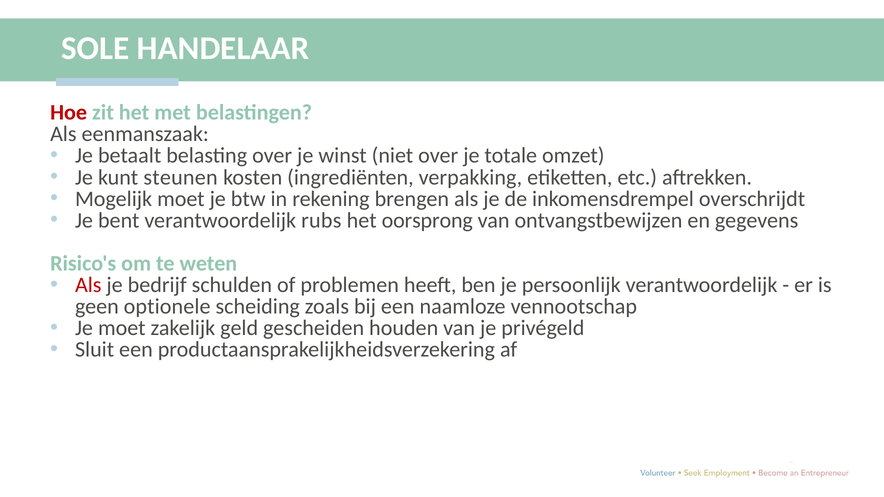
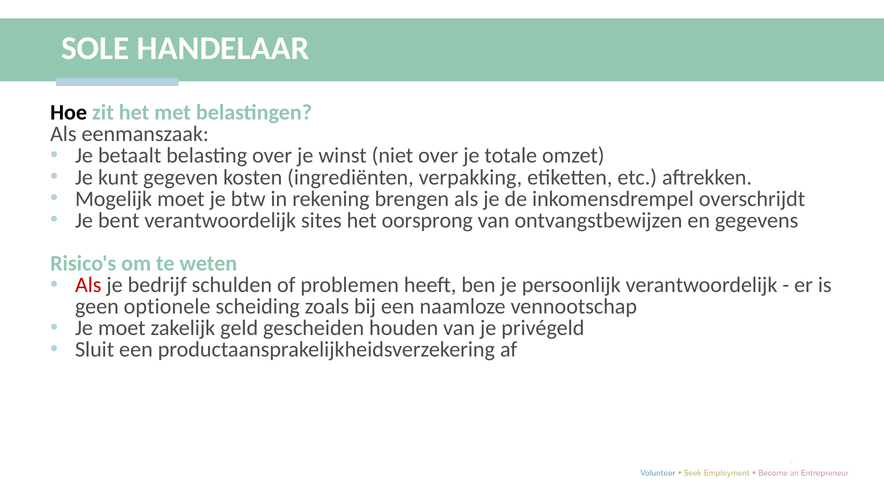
Hoe colour: red -> black
steunen: steunen -> gegeven
rubs: rubs -> sites
